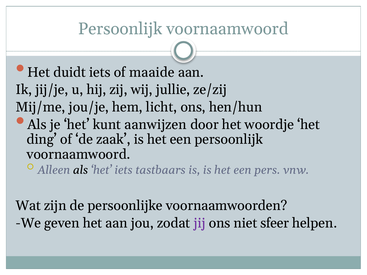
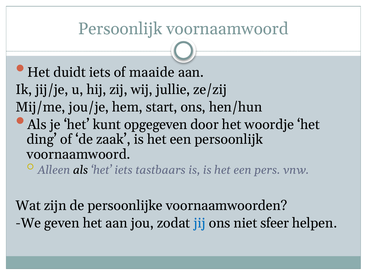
licht: licht -> start
aanwijzen: aanwijzen -> opgegeven
jij colour: purple -> blue
